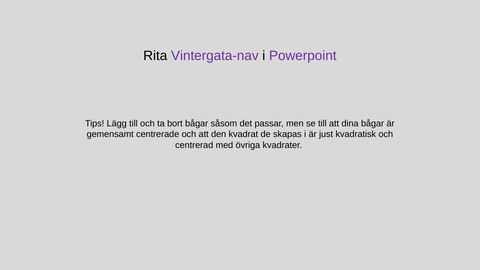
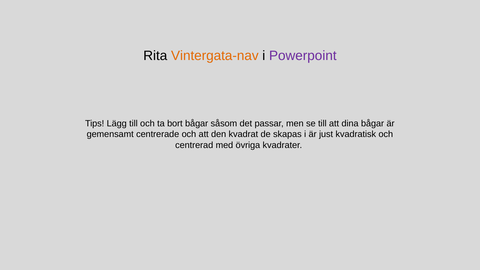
Vintergata-nav colour: purple -> orange
